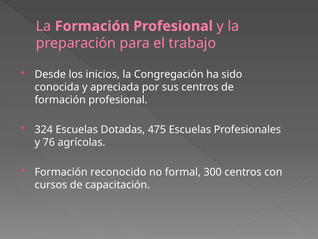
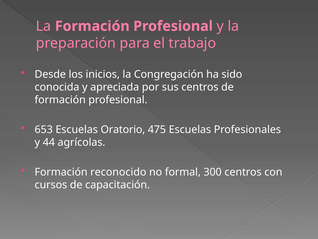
324: 324 -> 653
Dotadas: Dotadas -> Oratorio
76: 76 -> 44
